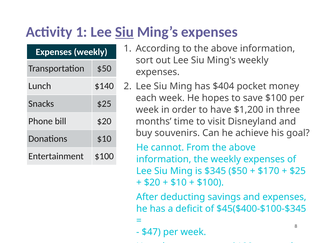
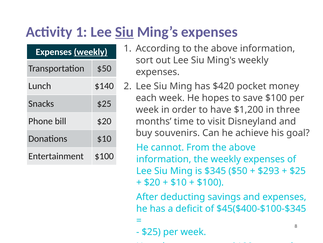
weekly at (91, 52) underline: none -> present
$404: $404 -> $420
$170: $170 -> $293
$47 at (151, 231): $47 -> $25
